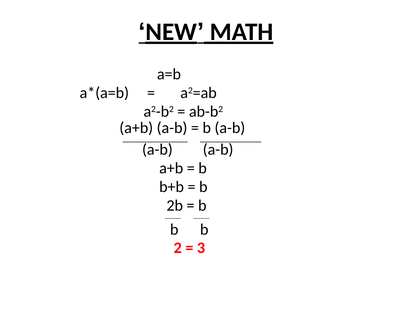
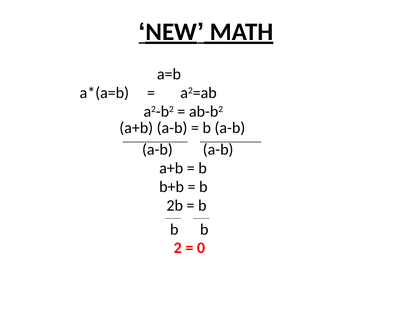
3: 3 -> 0
